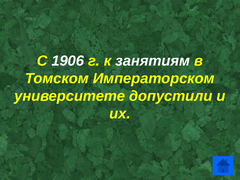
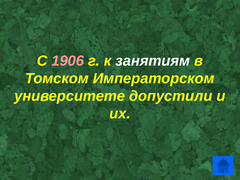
1906 colour: white -> pink
